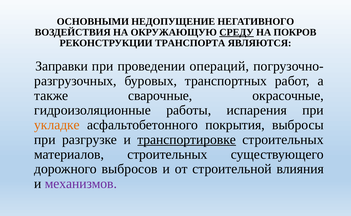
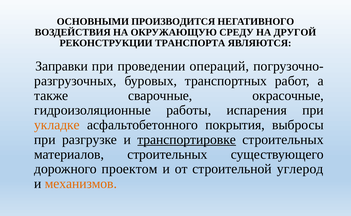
НЕДОПУЩЕНИЕ: НЕДОПУЩЕНИЕ -> ПРОИЗВОДИТСЯ
СРЕДУ underline: present -> none
ПОКРОВ: ПОКРОВ -> ДРУГОЙ
выбросов: выбросов -> проектом
влияния: влияния -> углерод
механизмов colour: purple -> orange
